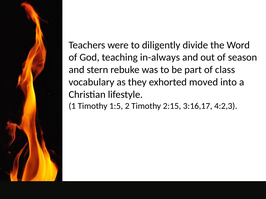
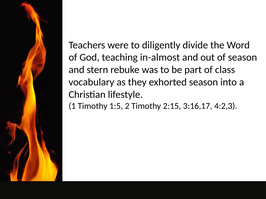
in-always: in-always -> in-almost
exhorted moved: moved -> season
